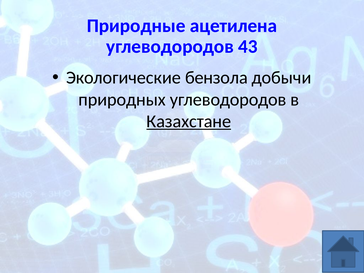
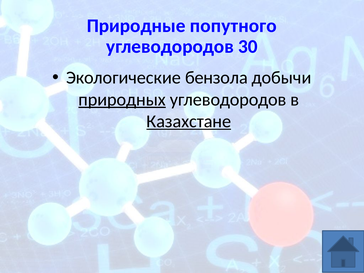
ацетилена: ацетилена -> попутного
43: 43 -> 30
природных underline: none -> present
